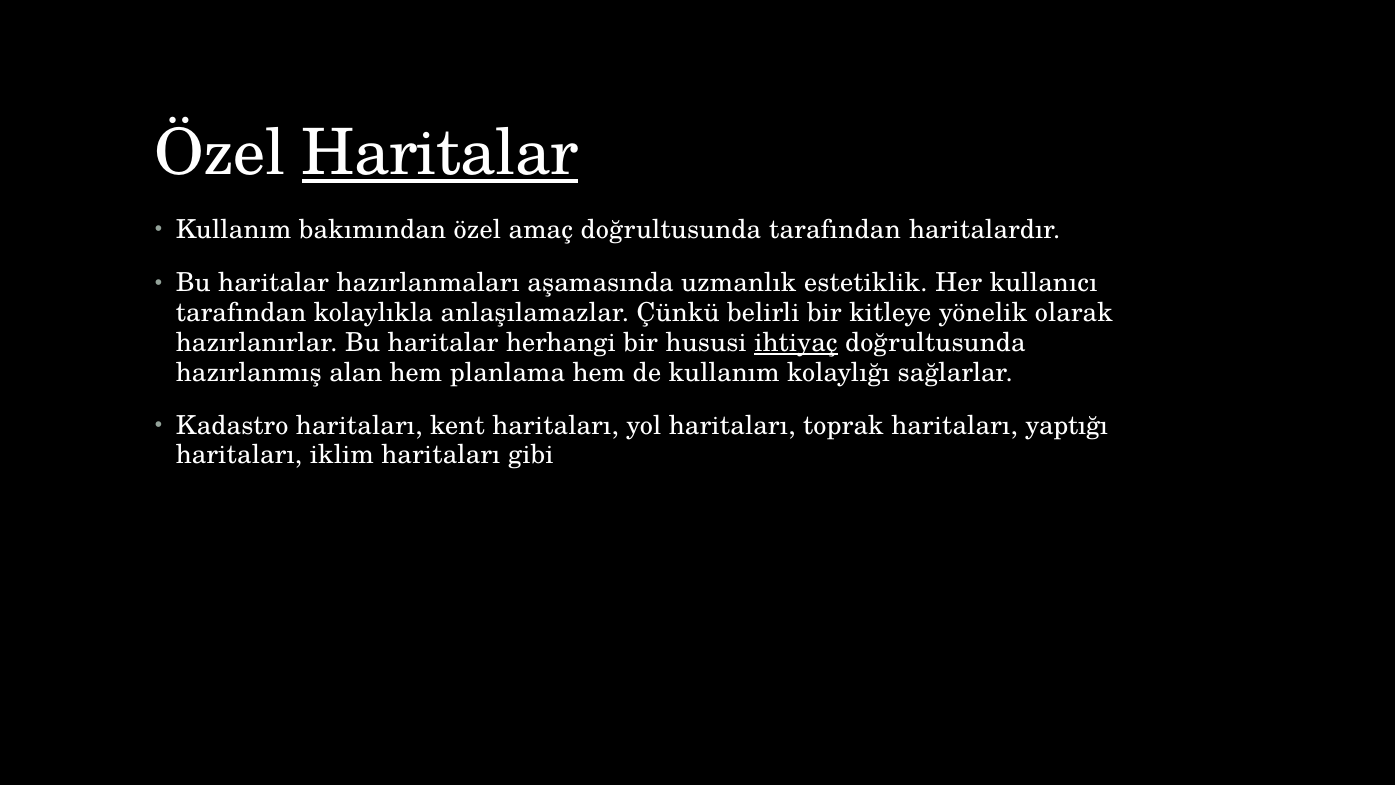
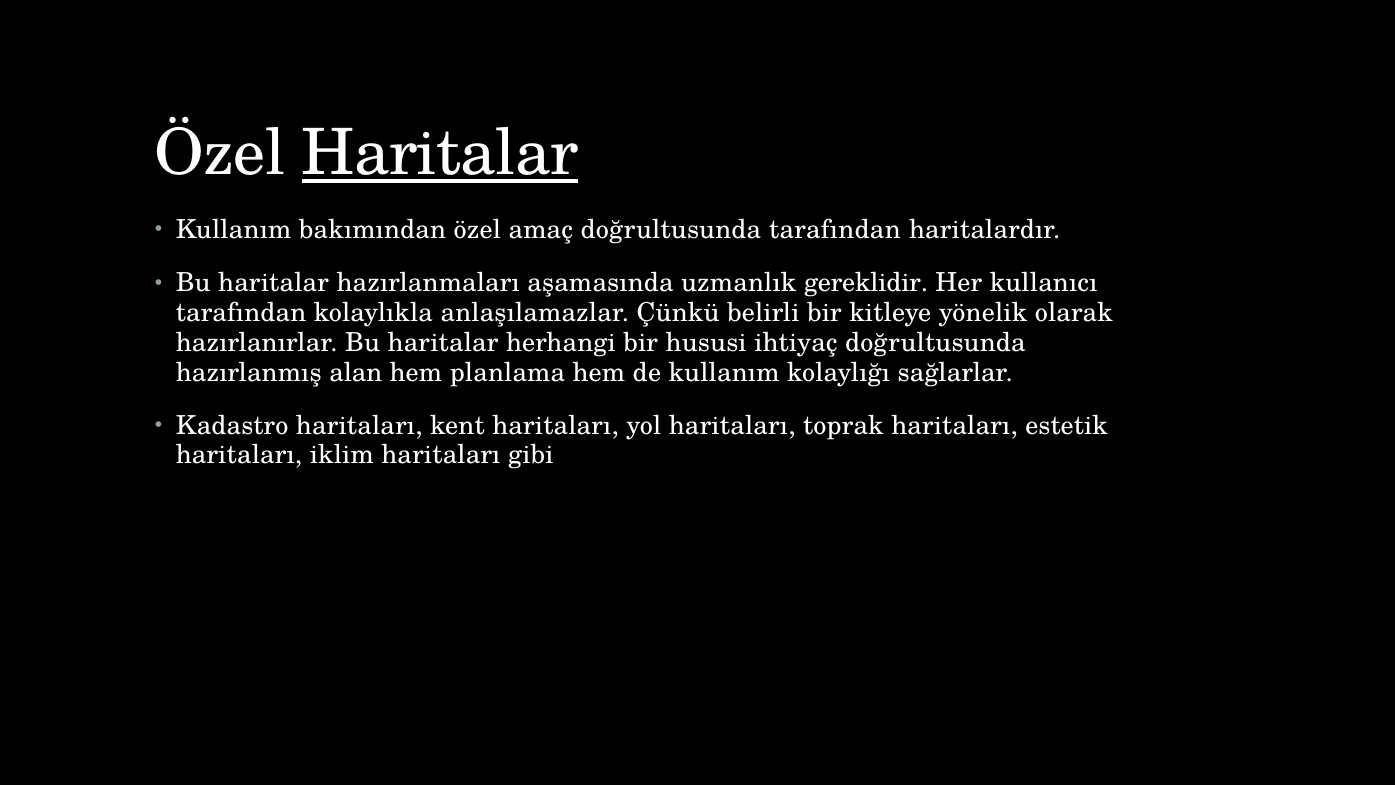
estetiklik: estetiklik -> gereklidir
ihtiyaç underline: present -> none
yaptığı: yaptığı -> estetik
